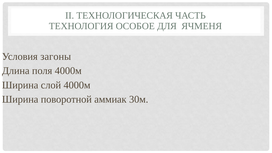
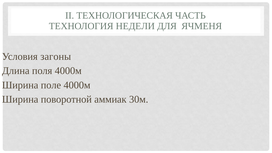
ОСОБОЕ: ОСОБОЕ -> НЕДЕЛИ
слой: слой -> поле
